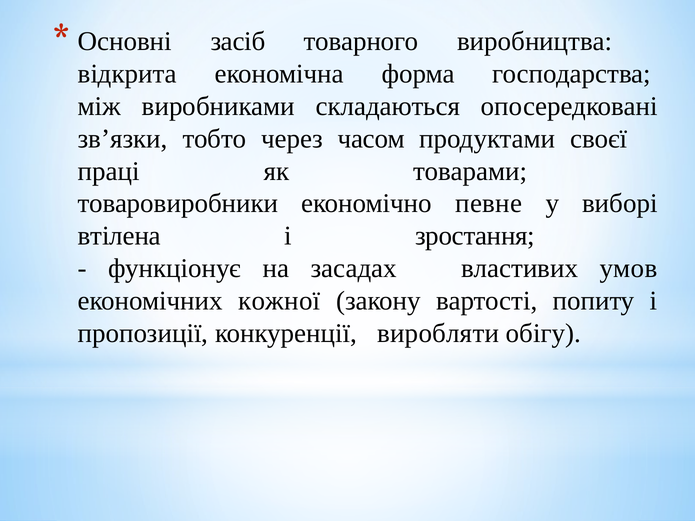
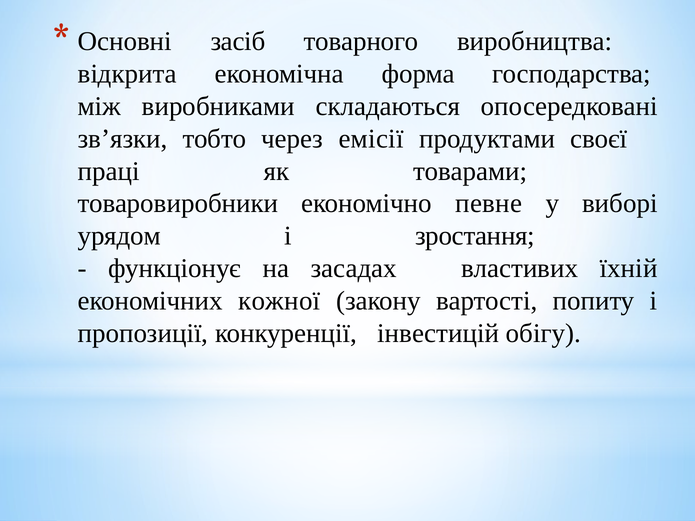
часом: часом -> емісії
втілена: втілена -> урядом
умов: умов -> їхній
виробляти: виробляти -> інвестицій
